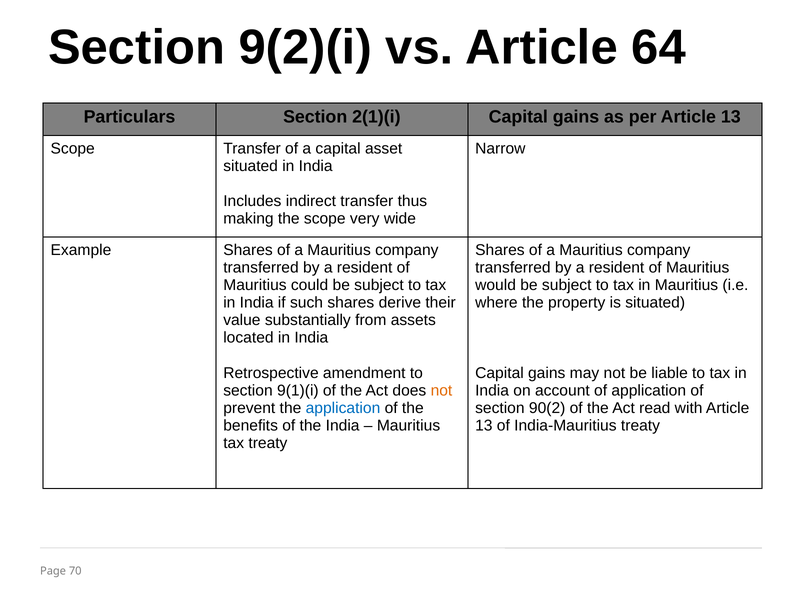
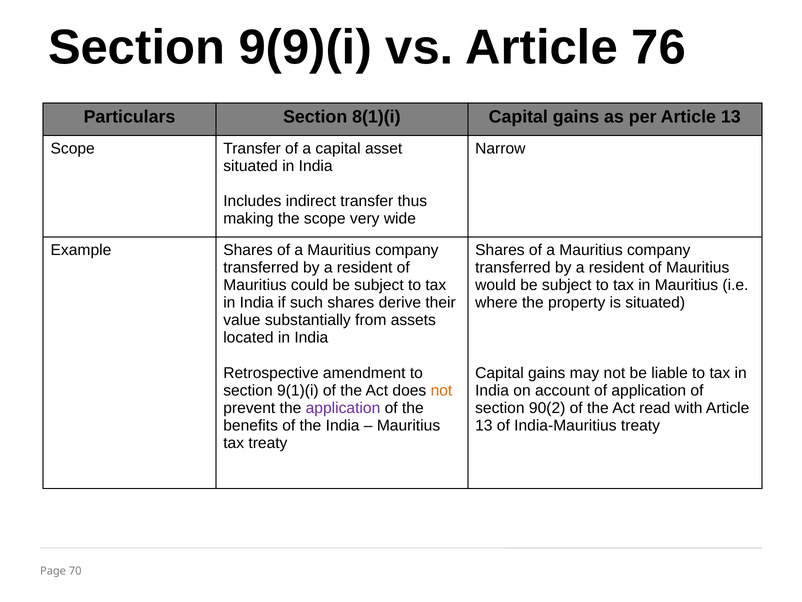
9(2)(i: 9(2)(i -> 9(9)(i
64: 64 -> 76
2(1)(i: 2(1)(i -> 8(1)(i
application at (343, 408) colour: blue -> purple
